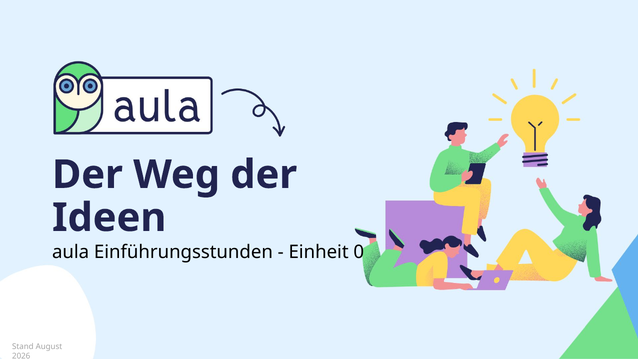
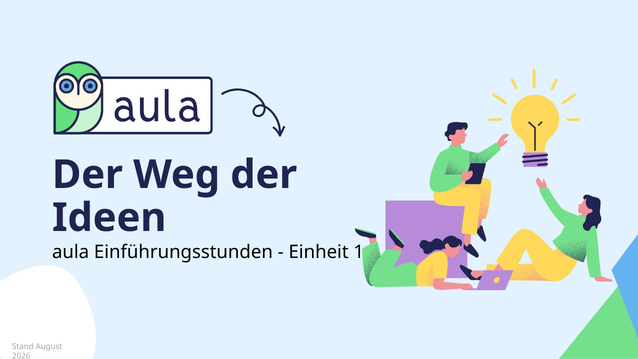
0: 0 -> 1
